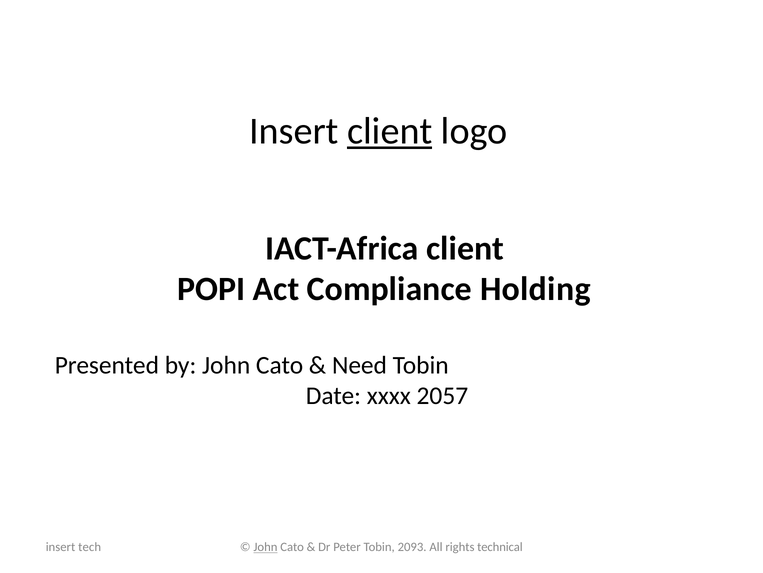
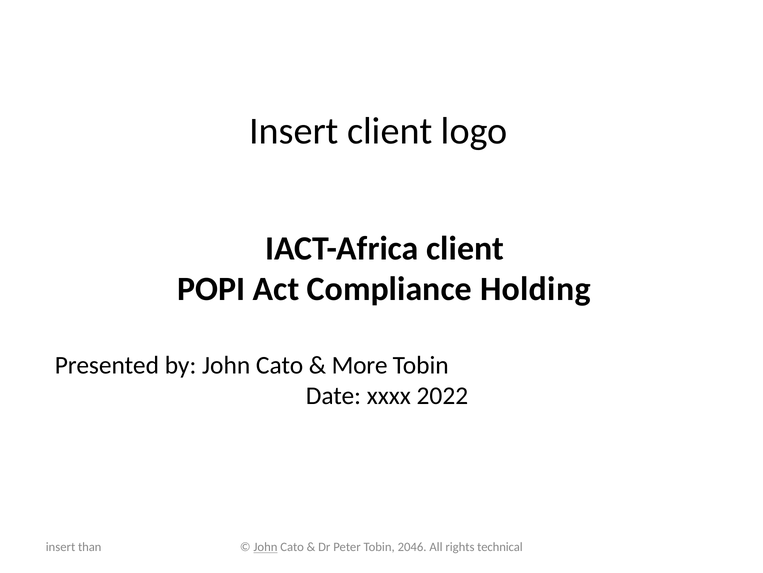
client at (390, 131) underline: present -> none
Need: Need -> More
2057: 2057 -> 2022
tech: tech -> than
2093: 2093 -> 2046
